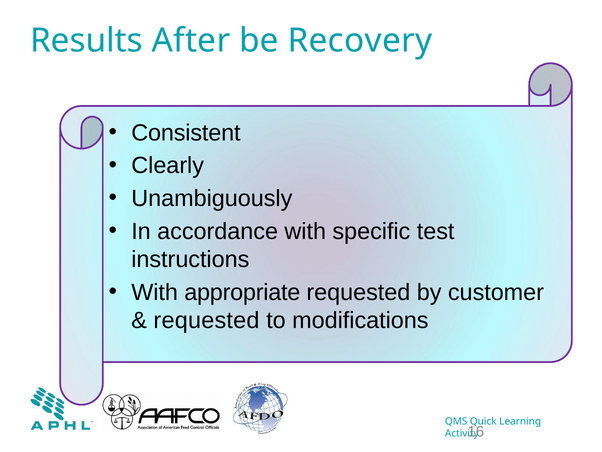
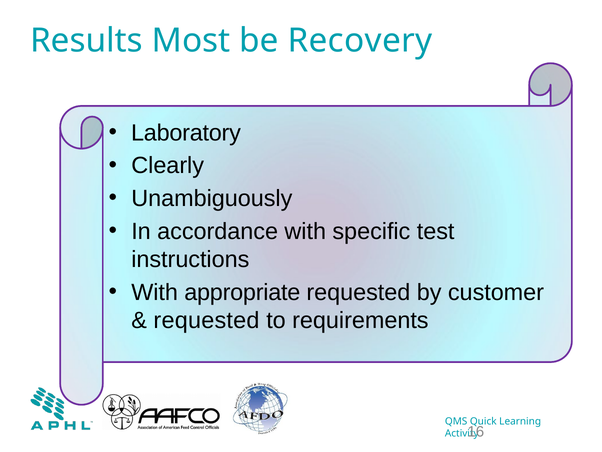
After: After -> Most
Consistent: Consistent -> Laboratory
modifications: modifications -> requirements
